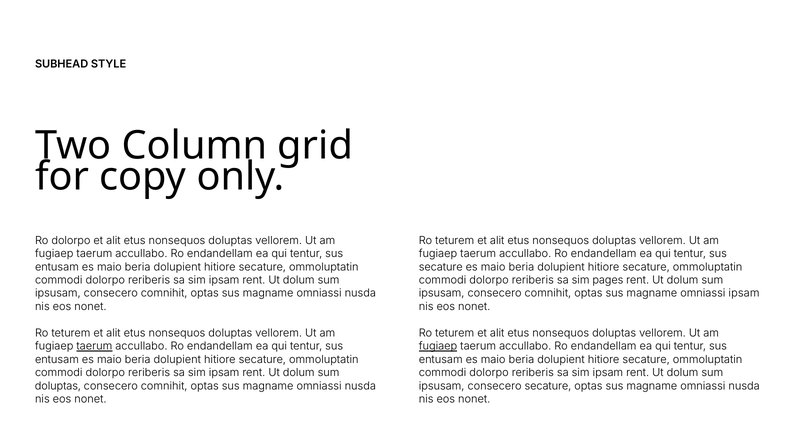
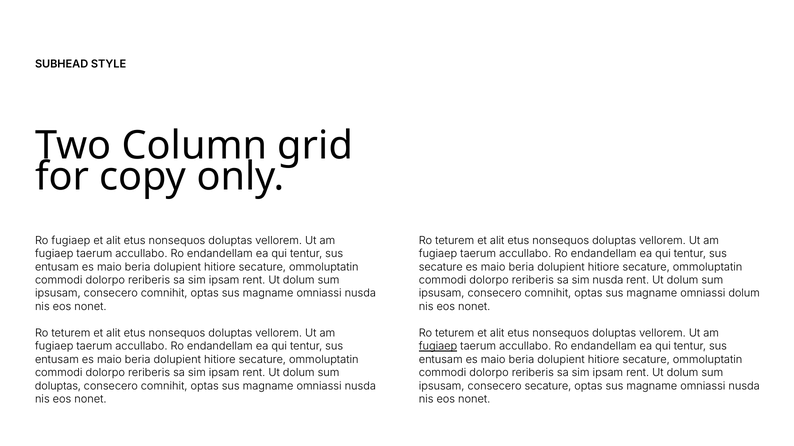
Ro dolorpo: dolorpo -> fugiaep
sim pages: pages -> nusda
omniassi ipsam: ipsam -> dolum
taerum at (94, 347) underline: present -> none
